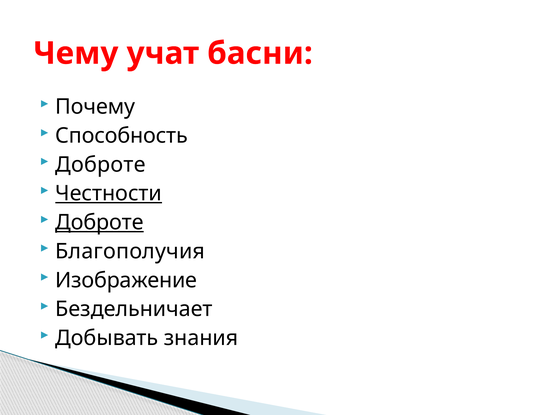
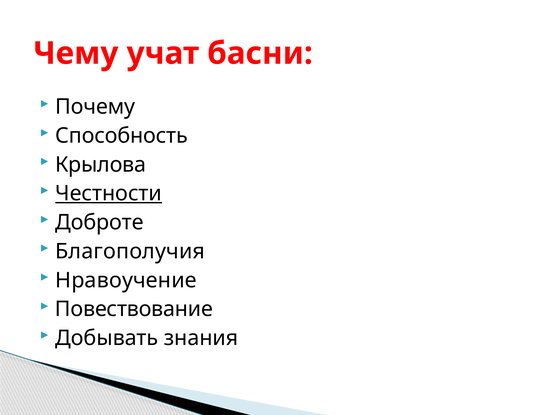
Доброте at (100, 165): Доброте -> Крылова
Доброте at (100, 222) underline: present -> none
Изображение: Изображение -> Нравоучение
Бездельничает: Бездельничает -> Повествование
